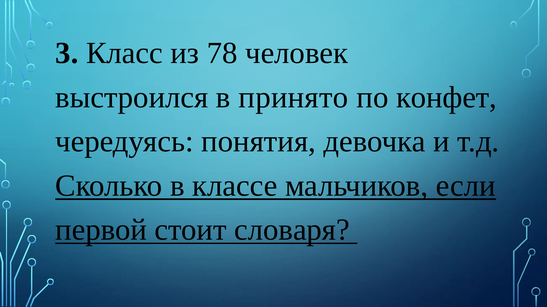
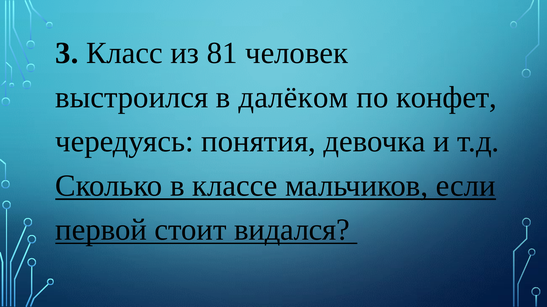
78: 78 -> 81
принято: принято -> далёком
словаря: словаря -> видался
